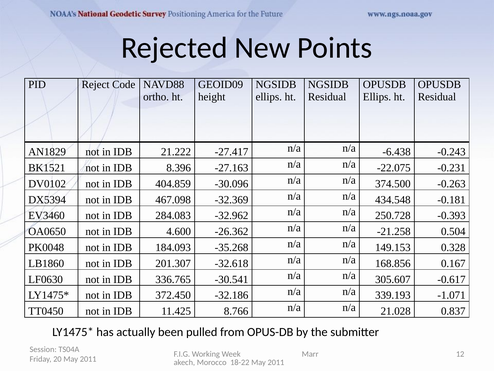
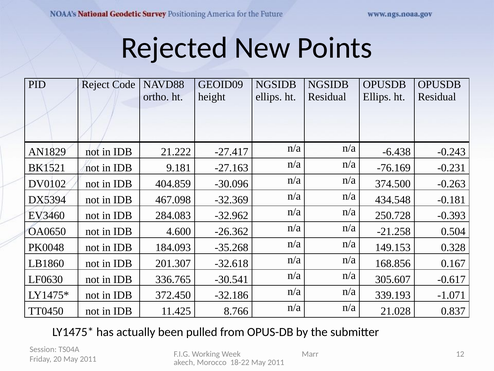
8.396: 8.396 -> 9.181
-22.075: -22.075 -> -76.169
